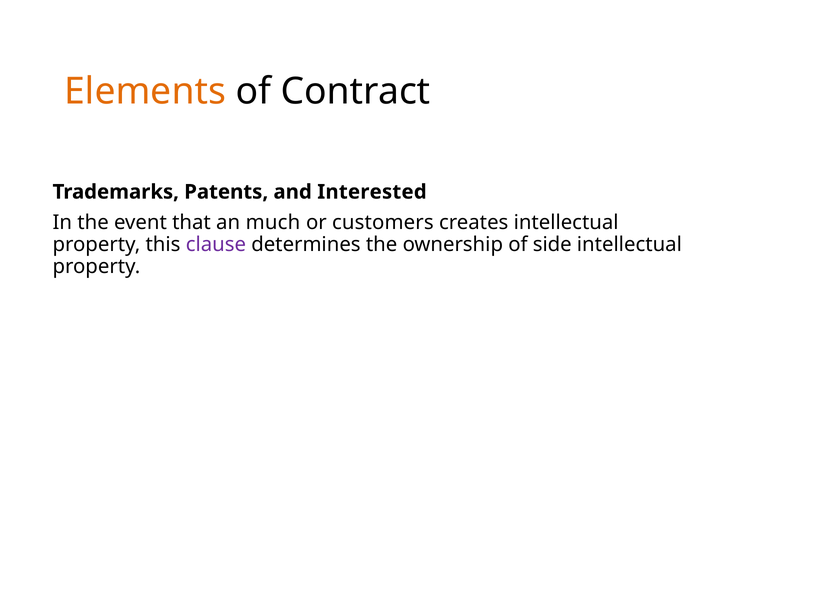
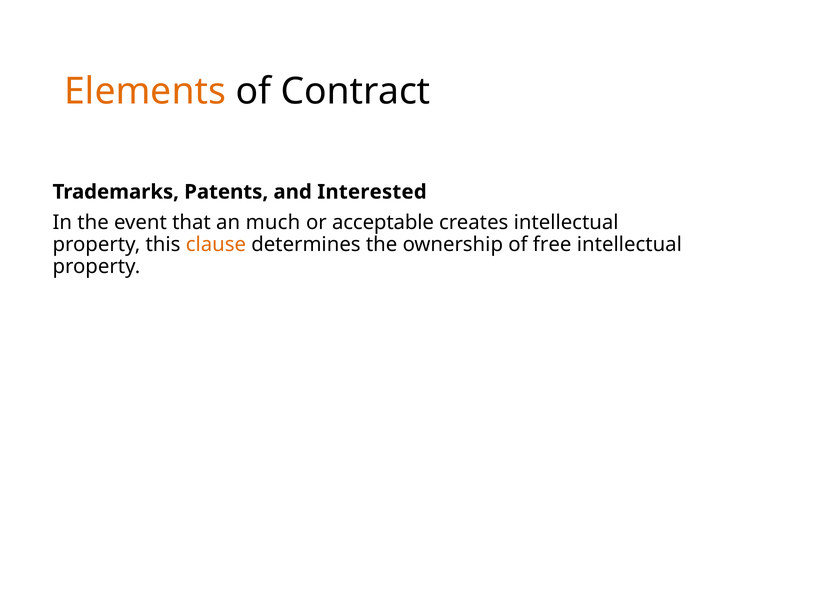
customers: customers -> acceptable
clause colour: purple -> orange
side: side -> free
